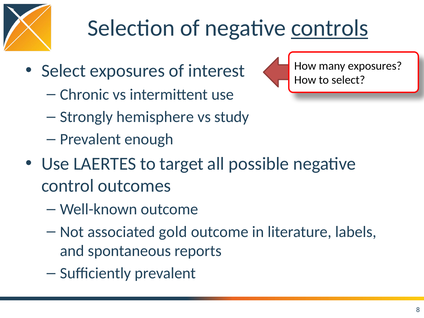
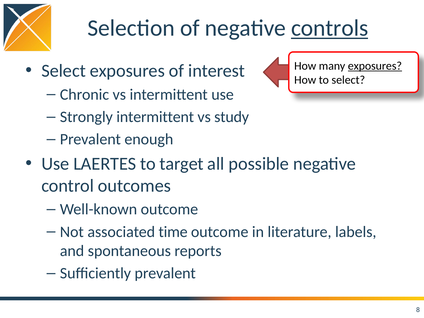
exposures at (375, 66) underline: none -> present
Strongly hemisphere: hemisphere -> intermittent
gold: gold -> time
